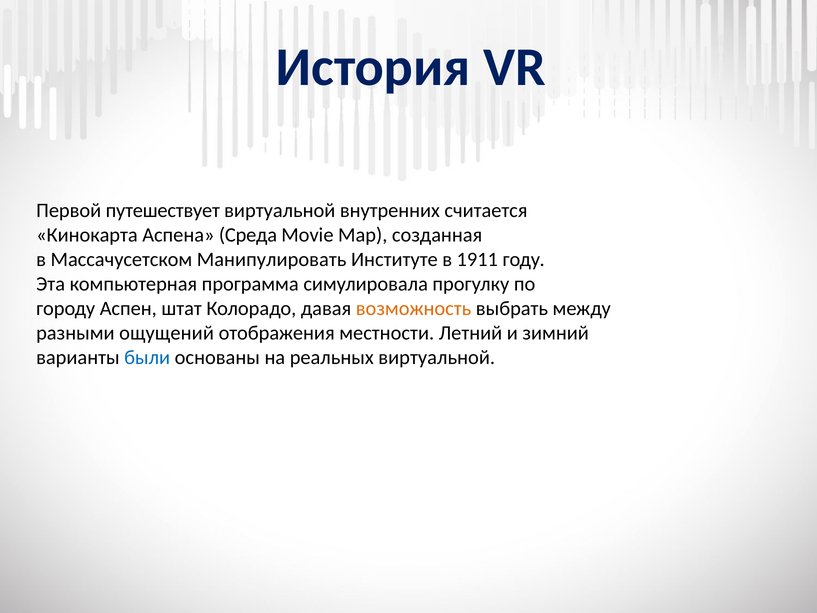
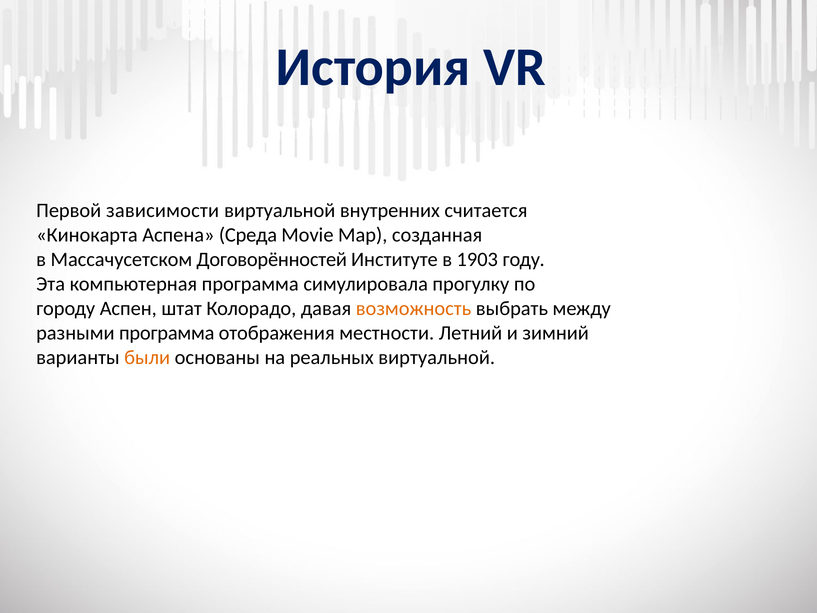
путешествует: путешествует -> зависимости
Манипулировать: Манипулировать -> Договорённостей
1911: 1911 -> 1903
разными ощущений: ощущений -> программа
были colour: blue -> orange
